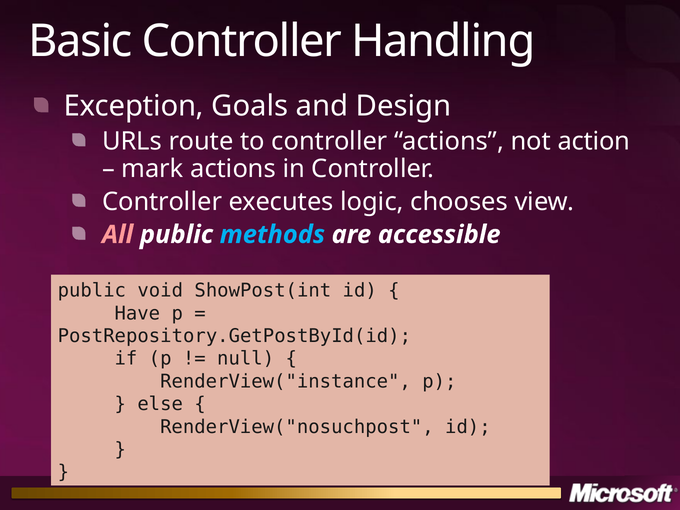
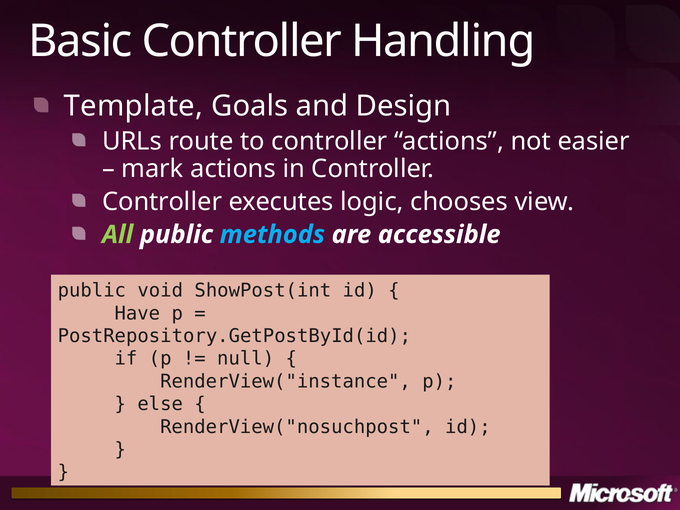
Exception: Exception -> Template
action: action -> easier
All colour: pink -> light green
